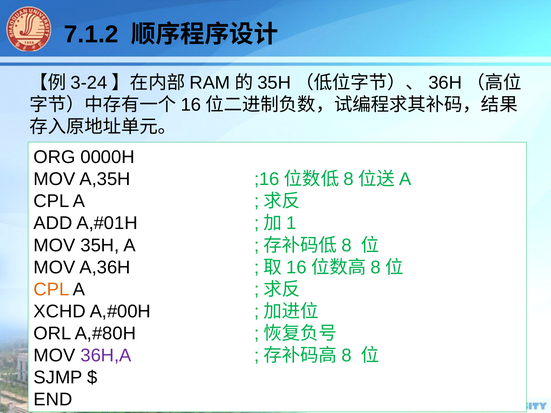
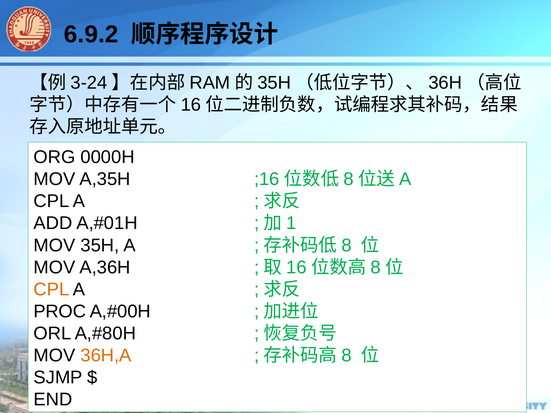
7.1.2: 7.1.2 -> 6.9.2
XCHD: XCHD -> PROC
36H,A colour: purple -> orange
